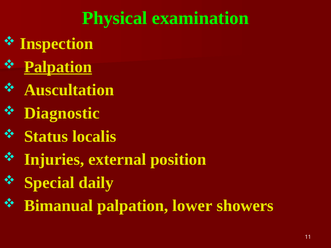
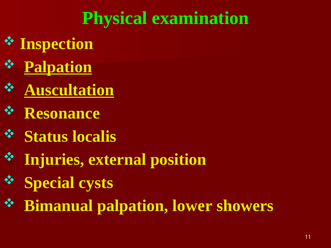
Auscultation underline: none -> present
Diagnostic: Diagnostic -> Resonance
daily: daily -> cysts
